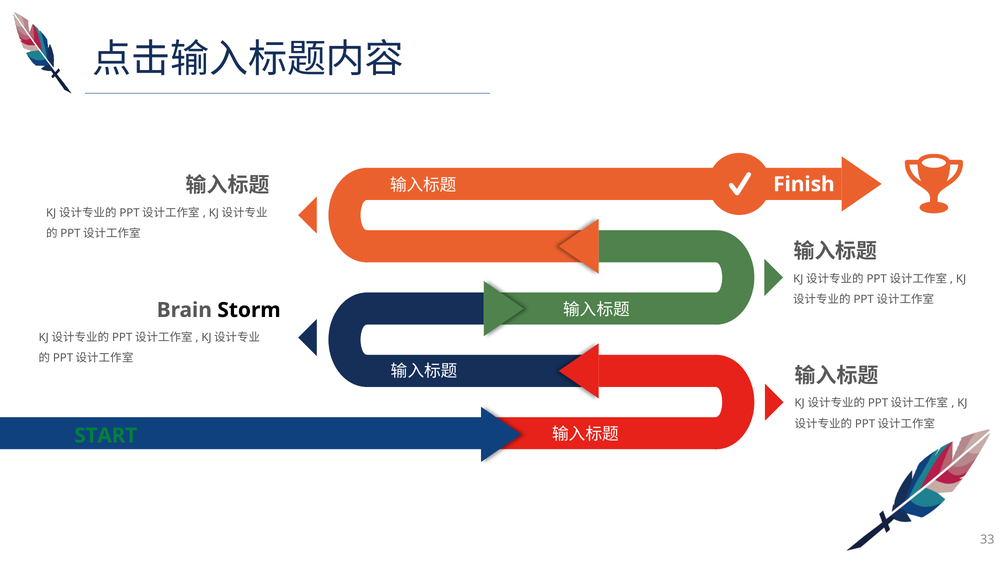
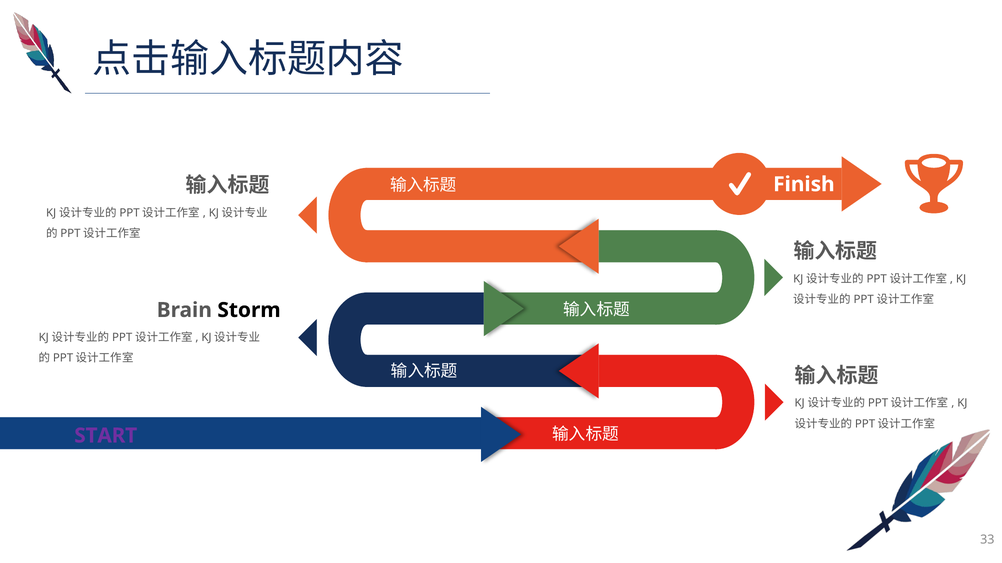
START colour: green -> purple
